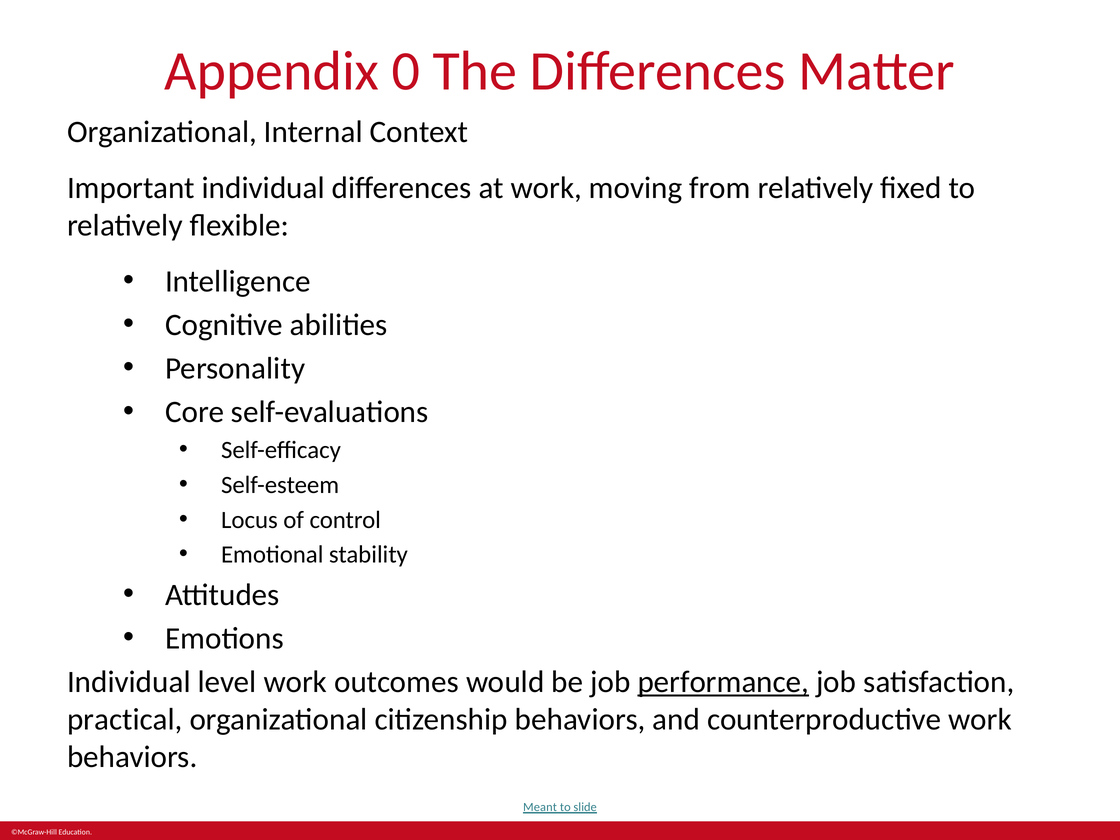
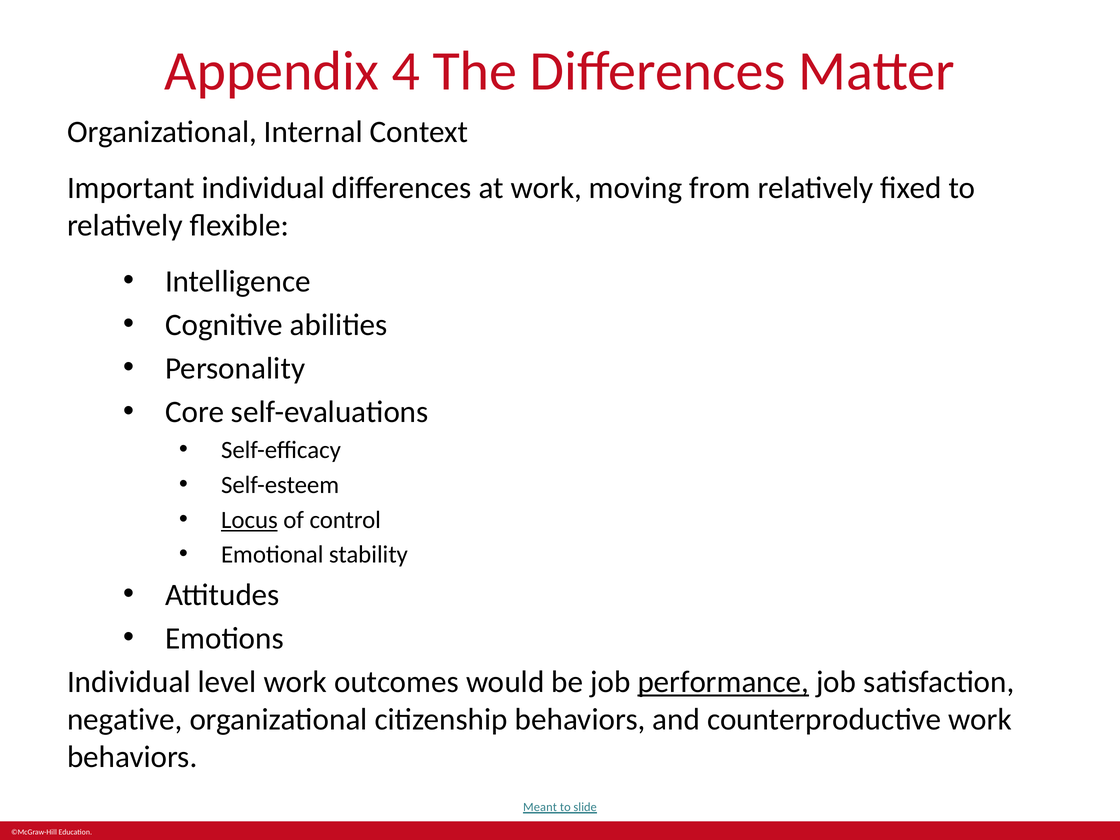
0: 0 -> 4
Locus underline: none -> present
practical: practical -> negative
